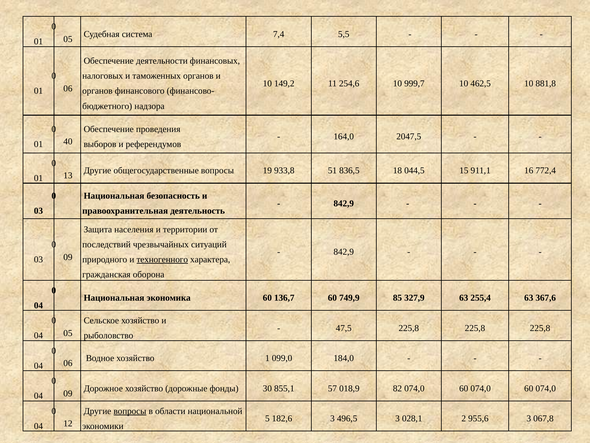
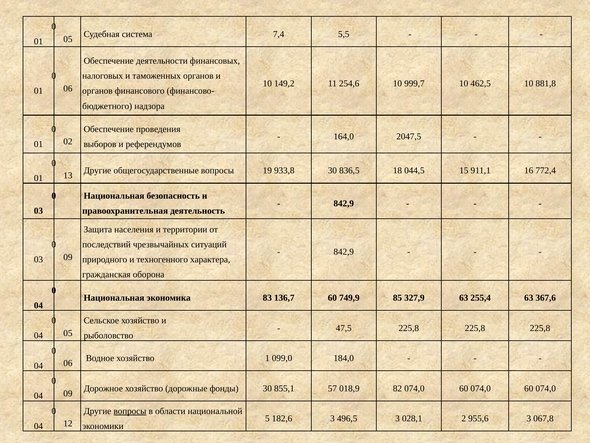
40: 40 -> 02
933,8 51: 51 -> 30
техногенного underline: present -> none
экономика 60: 60 -> 83
